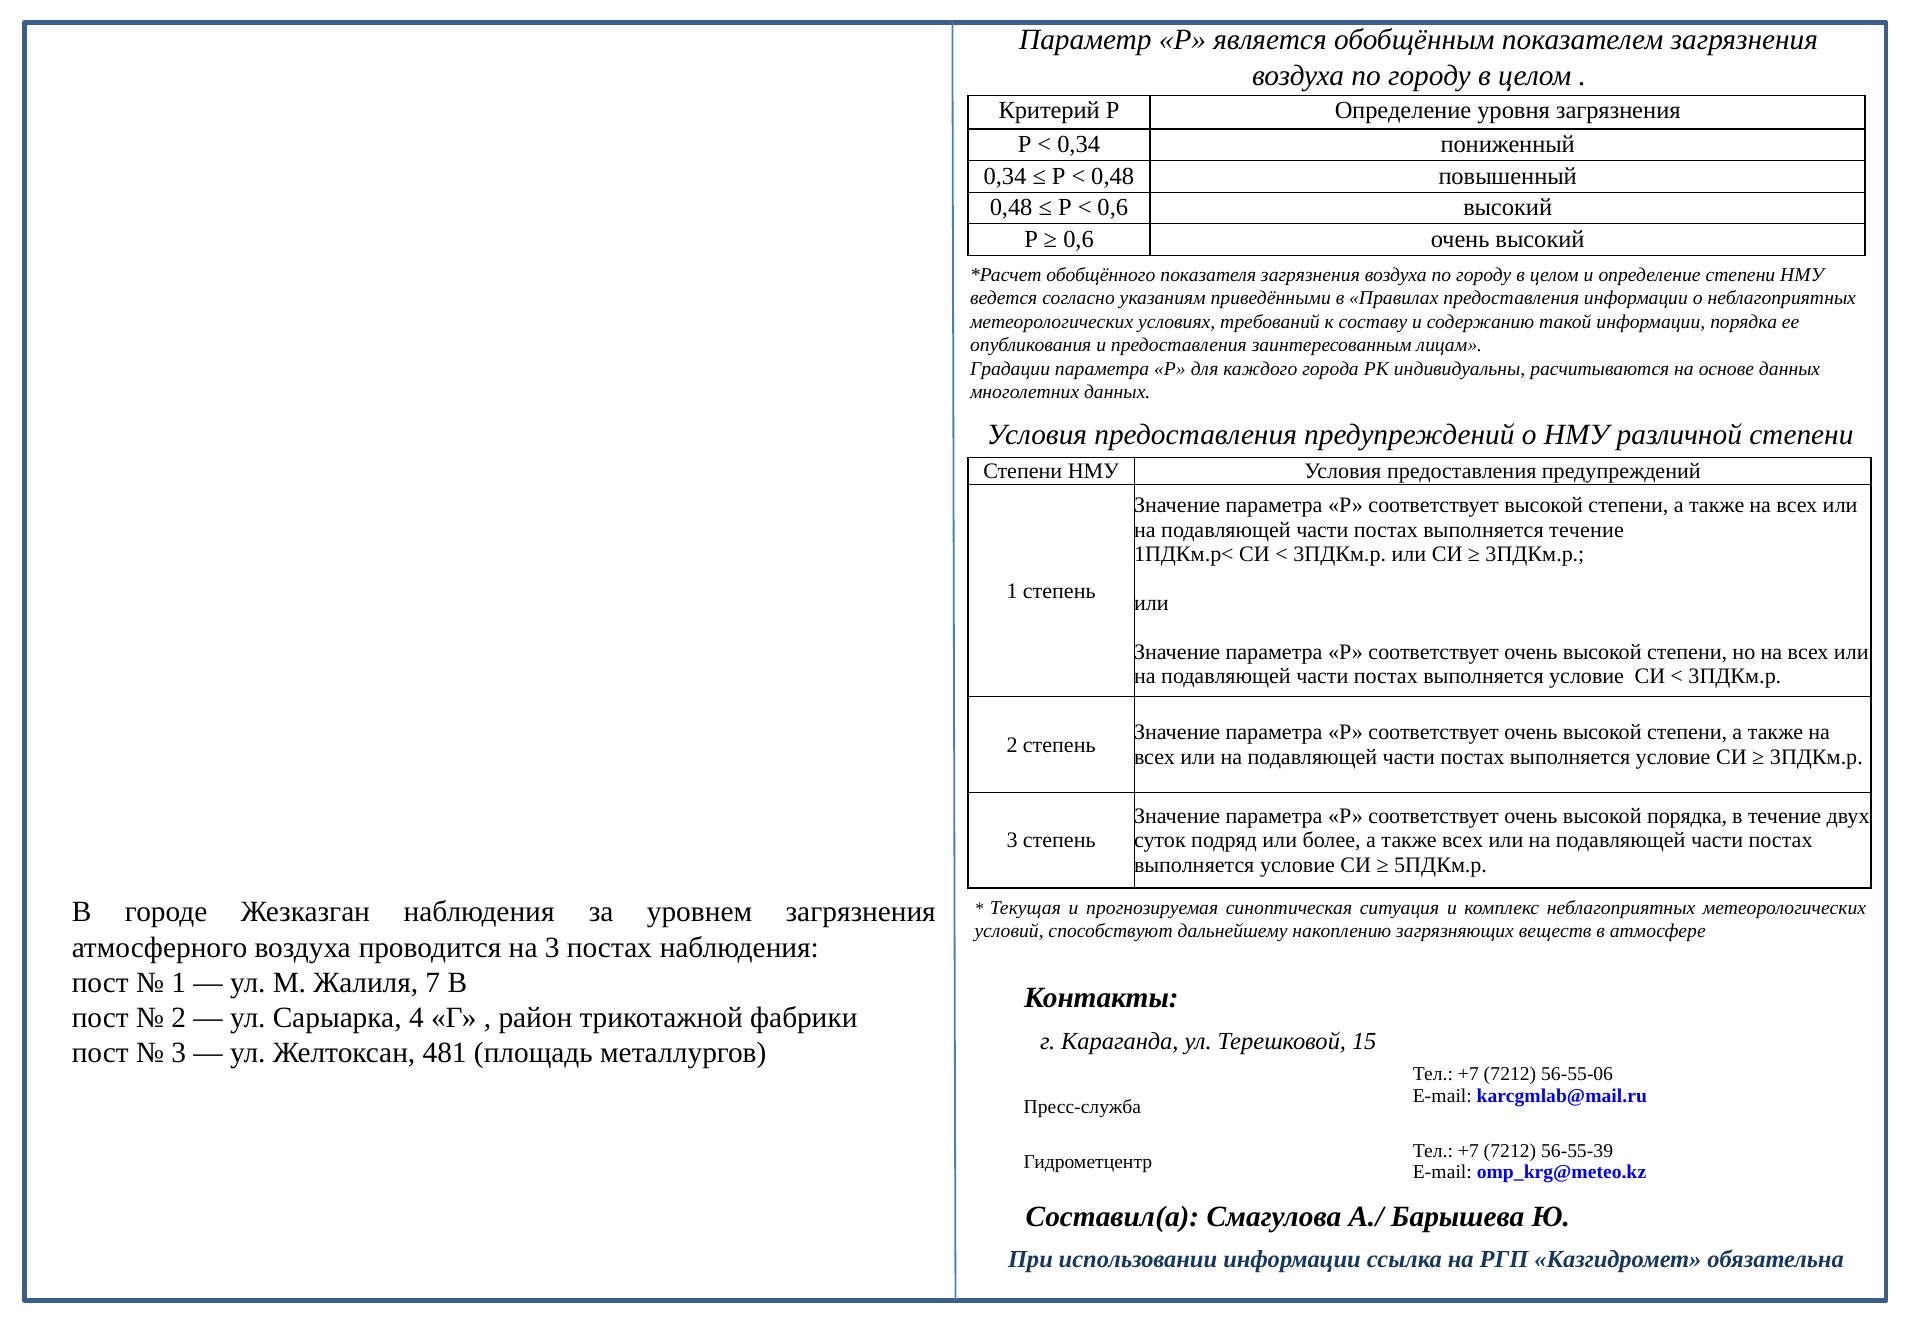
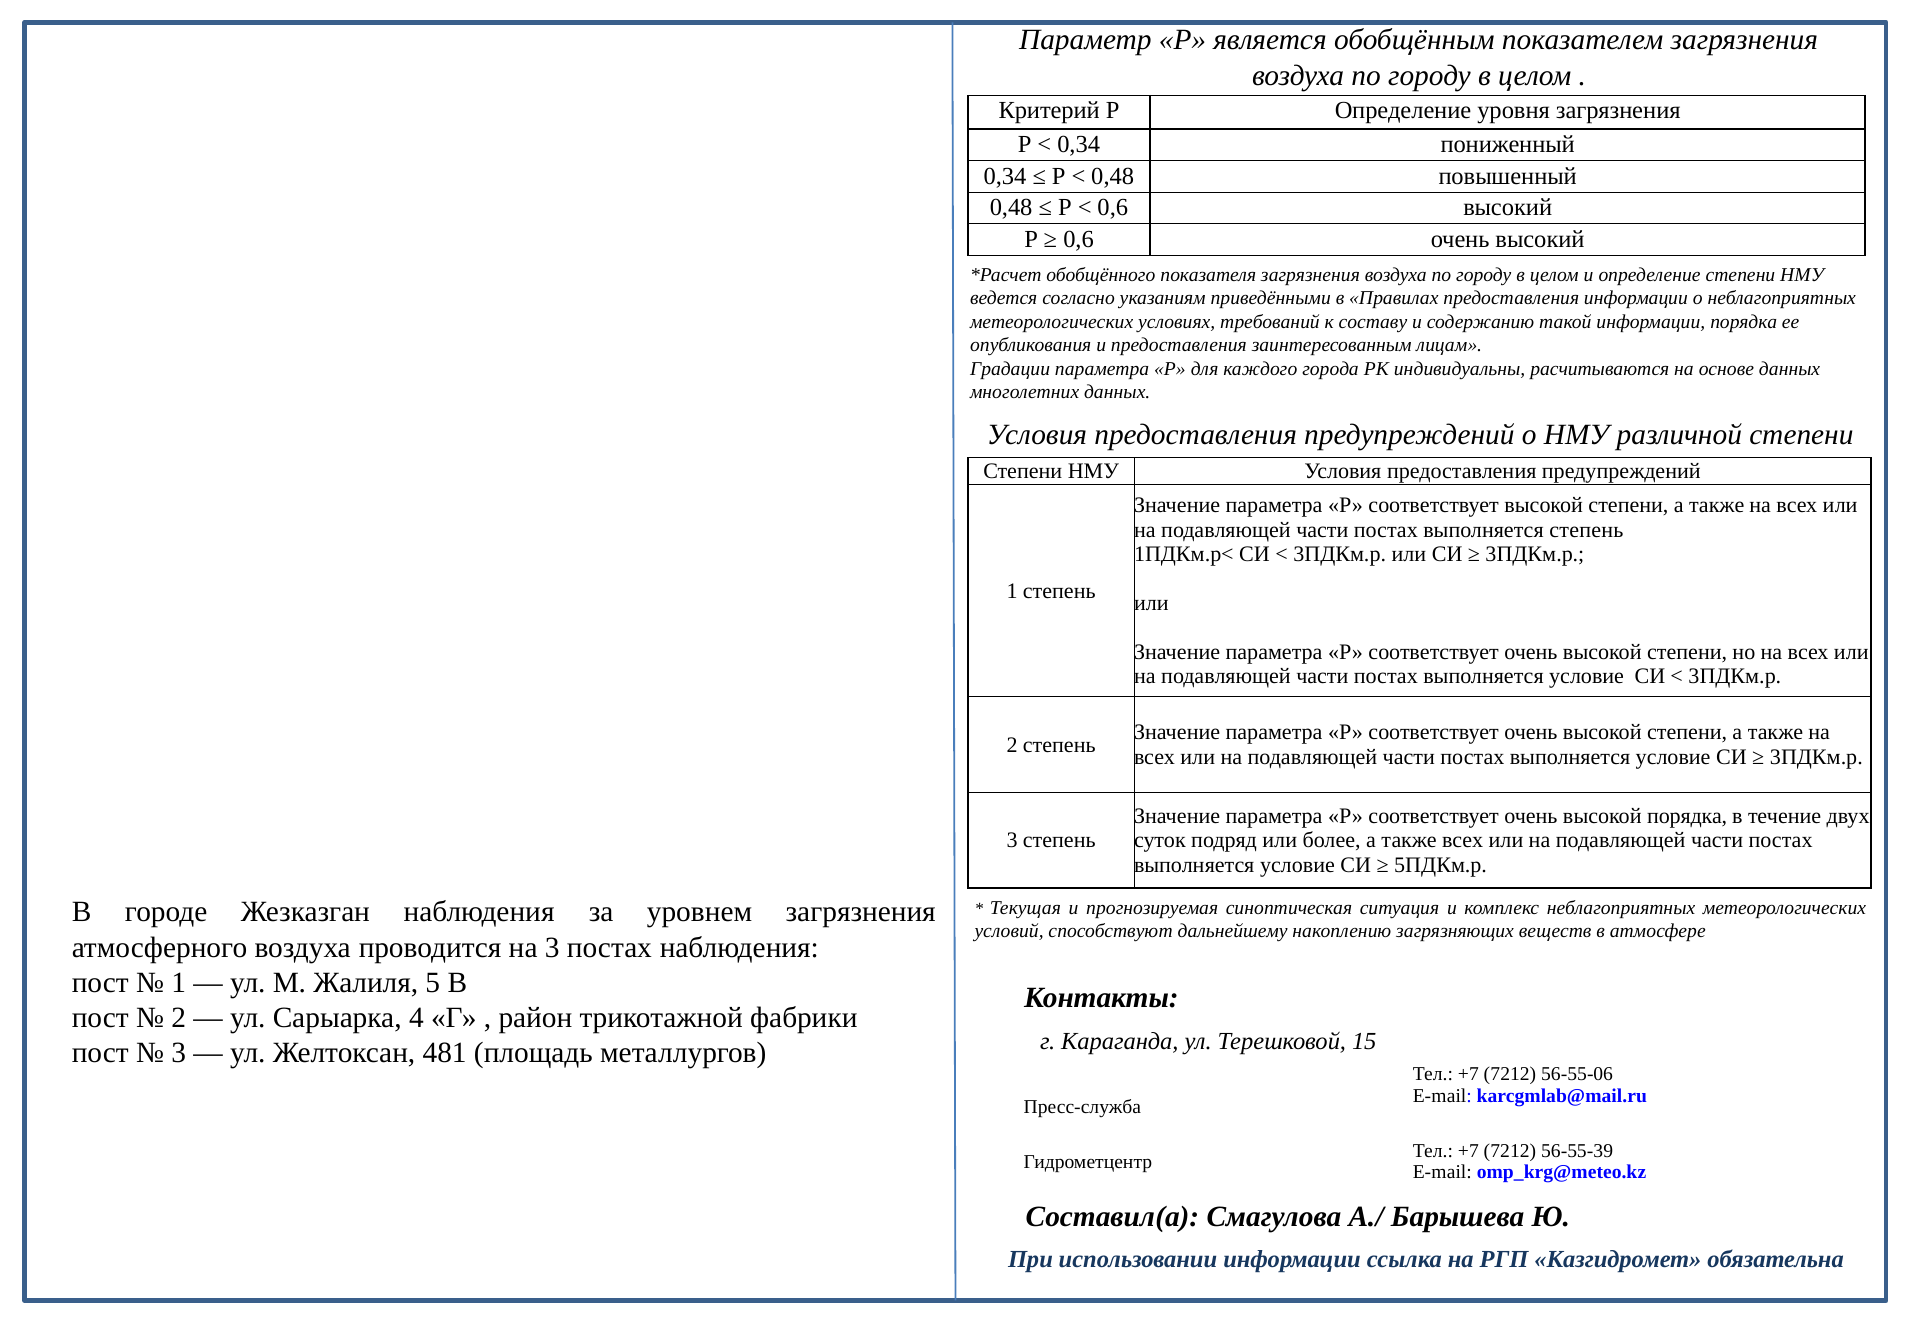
выполняется течение: течение -> степень
7: 7 -> 5
